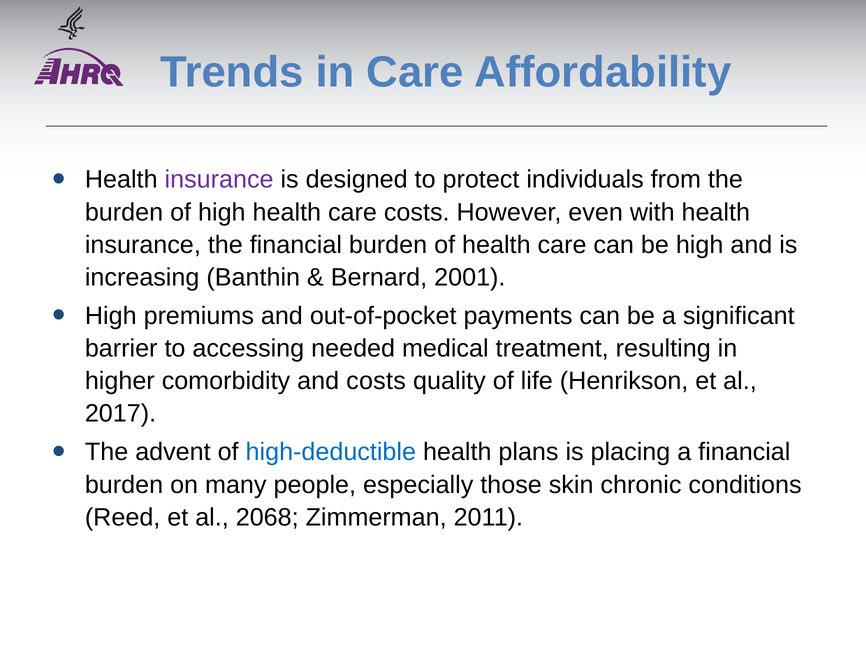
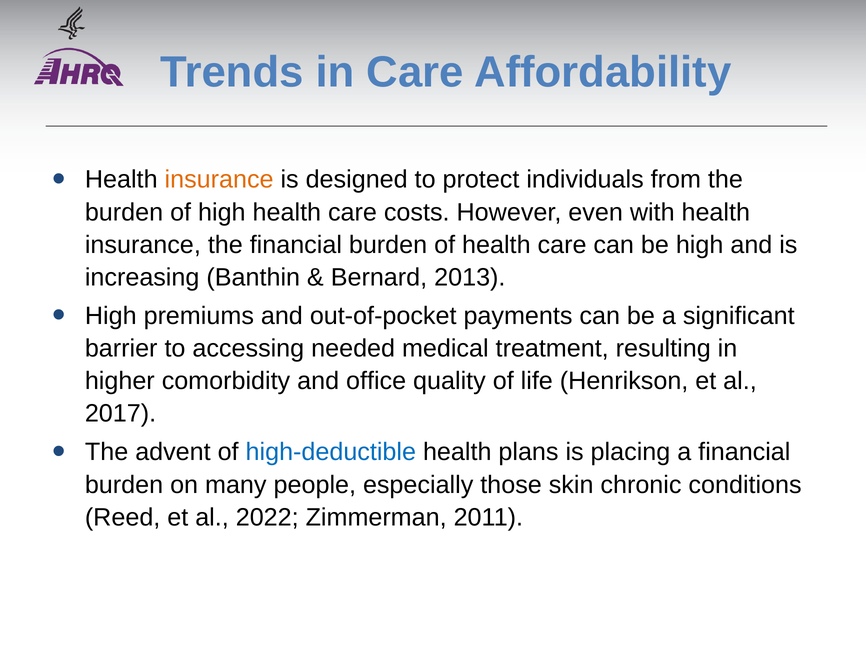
insurance at (219, 180) colour: purple -> orange
2001: 2001 -> 2013
and costs: costs -> office
2068: 2068 -> 2022
